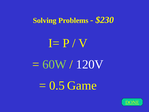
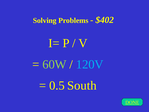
$230: $230 -> $402
120V colour: white -> light blue
Game: Game -> South
